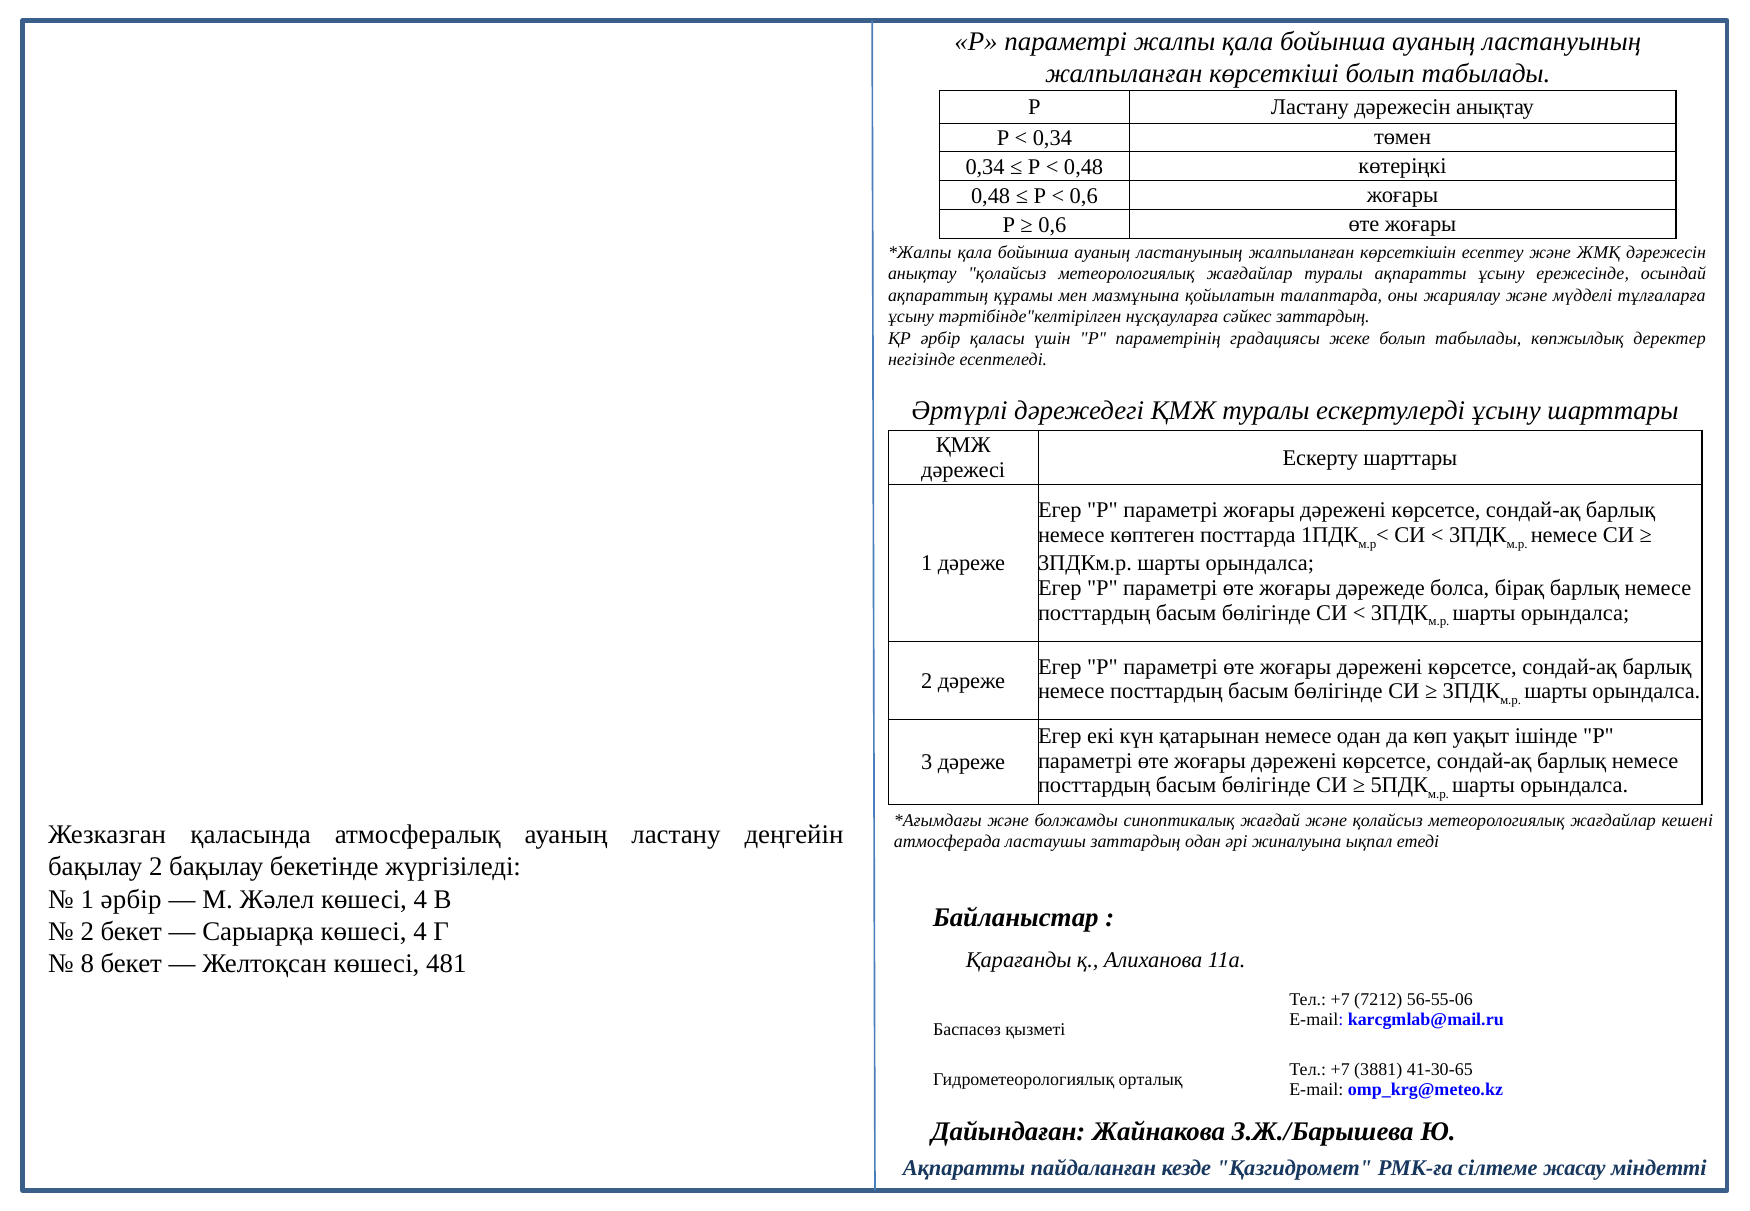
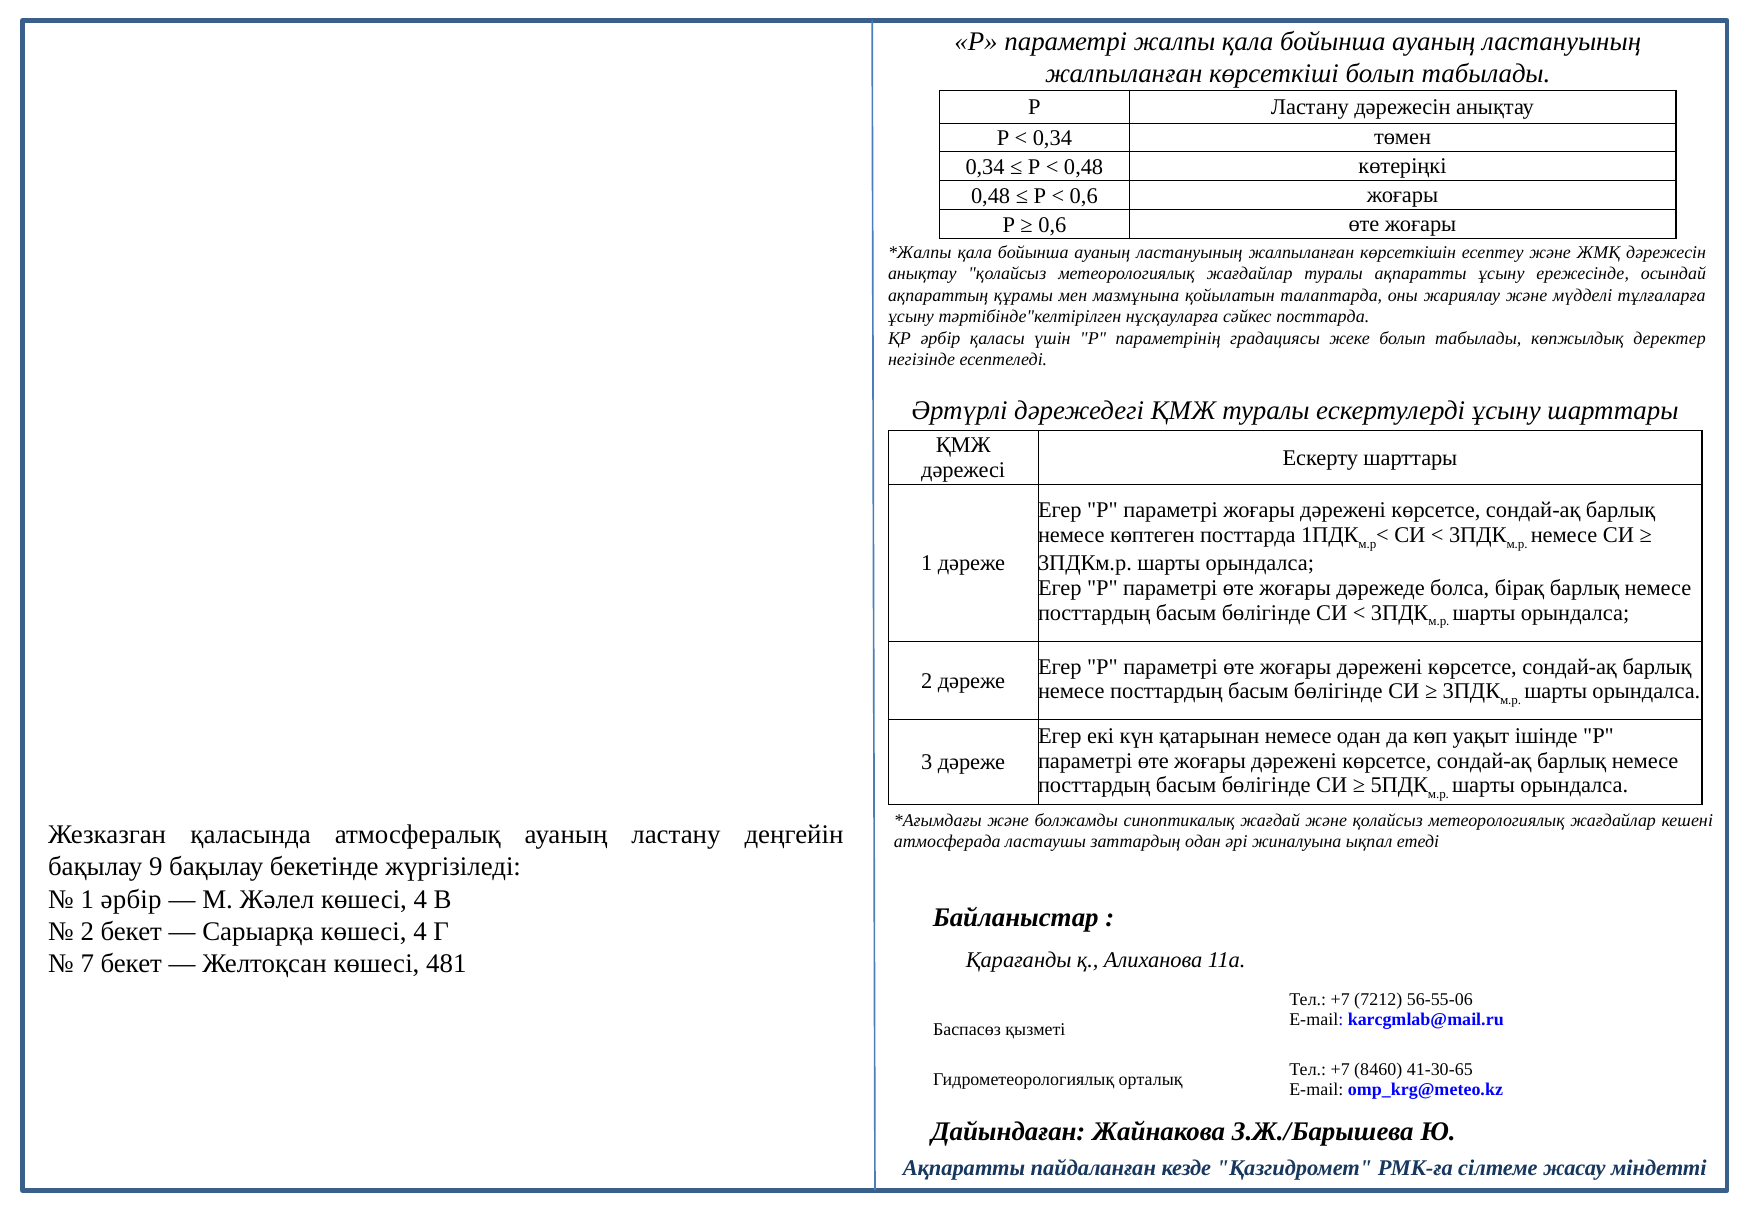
сәйкес заттардың: заттардың -> посттарда
бақылау 2: 2 -> 9
8: 8 -> 7
3881: 3881 -> 8460
